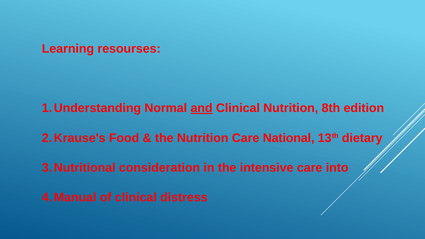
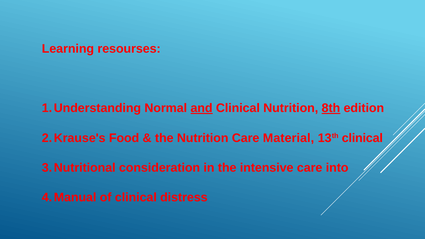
8th underline: none -> present
National: National -> Material
13th dietary: dietary -> clinical
